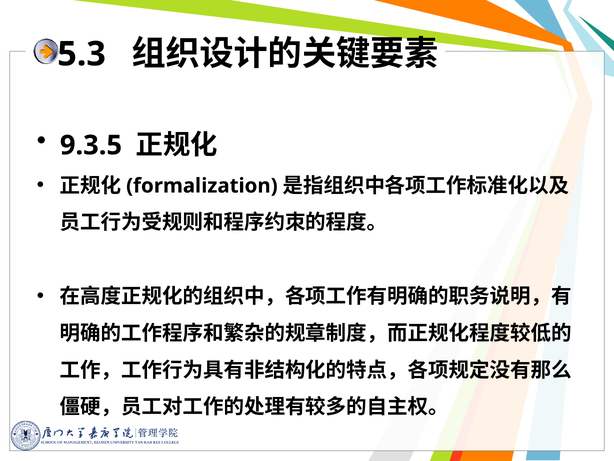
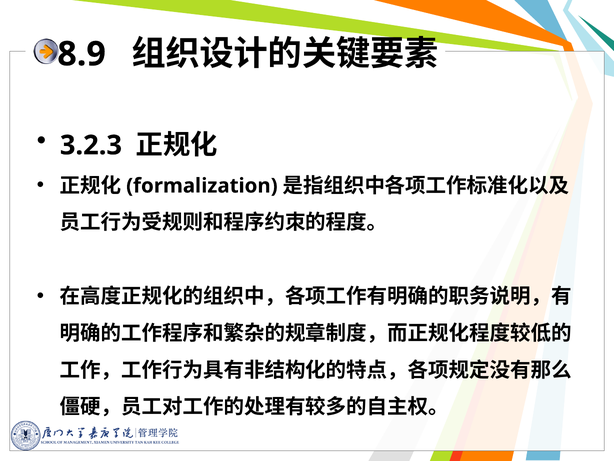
5.3: 5.3 -> 8.9
9.3.5: 9.3.5 -> 3.2.3
